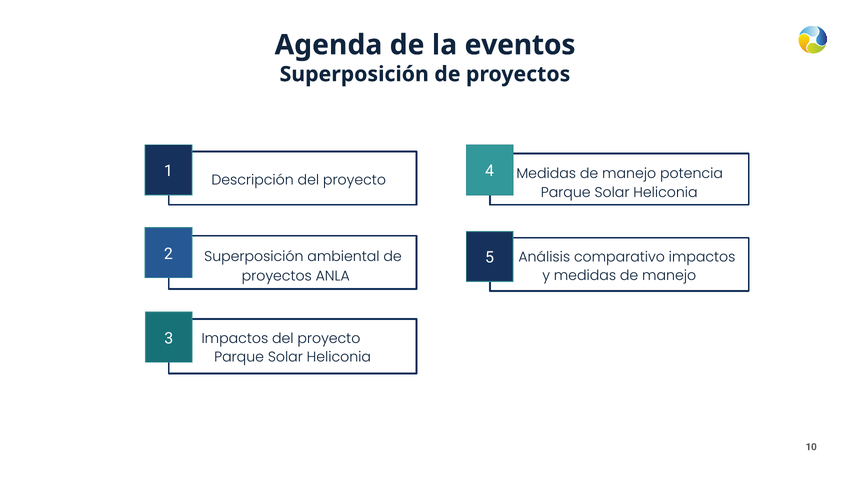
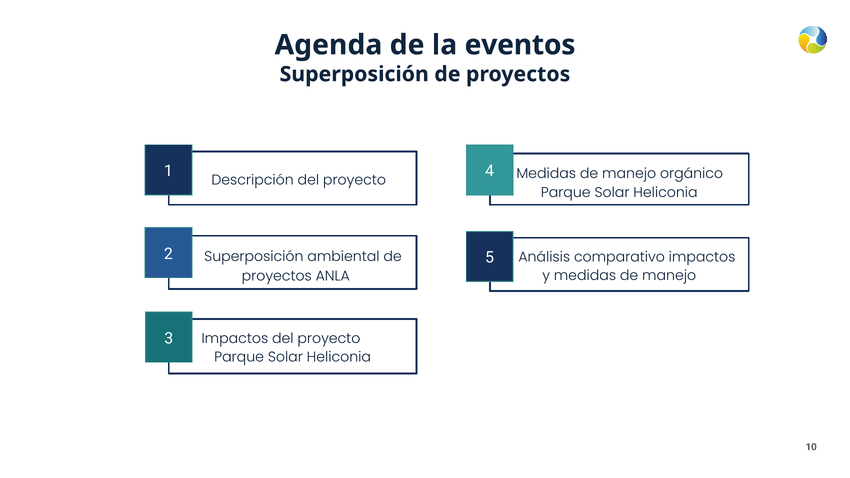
potencia: potencia -> orgánico
